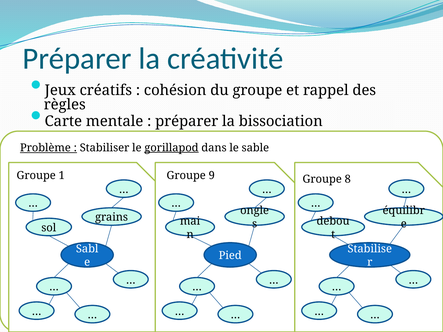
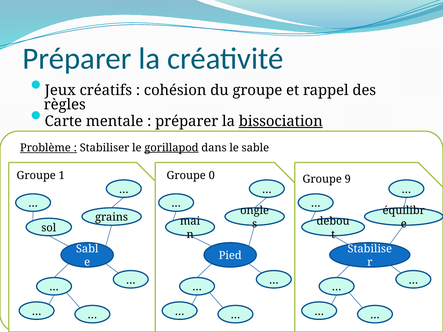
bissociation underline: none -> present
9: 9 -> 0
8: 8 -> 9
